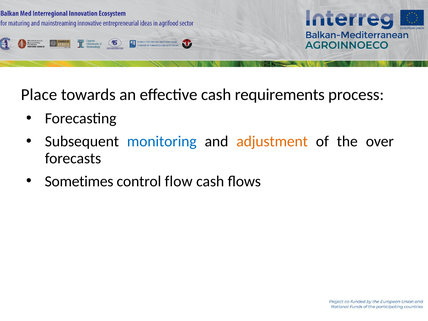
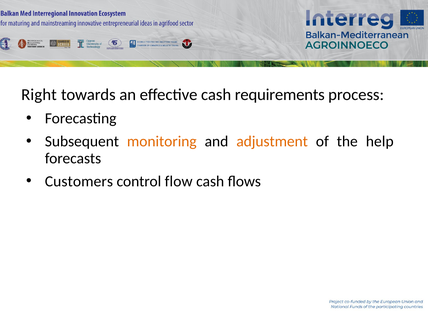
Place: Place -> Right
monitoring colour: blue -> orange
over: over -> help
Sometimes: Sometimes -> Customers
